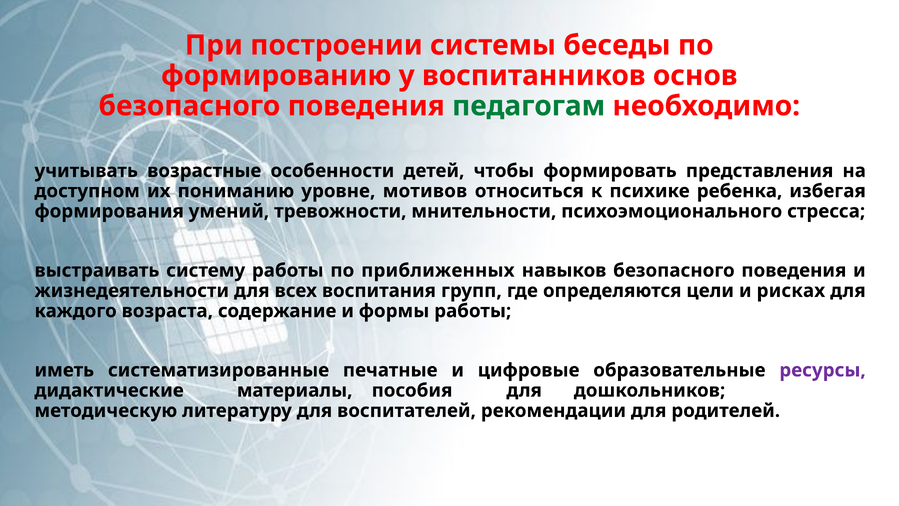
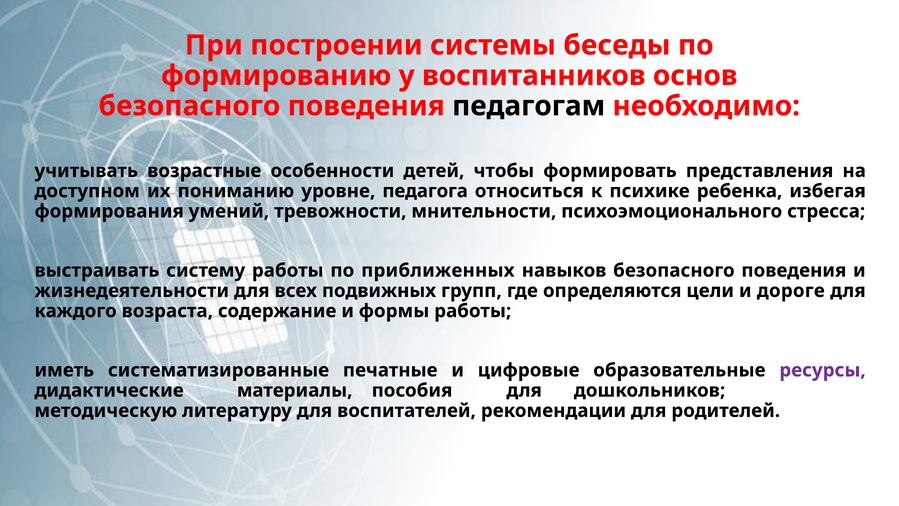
педагогам colour: green -> black
мотивов: мотивов -> педагога
воспитания: воспитания -> подвижных
рисках: рисках -> дороге
